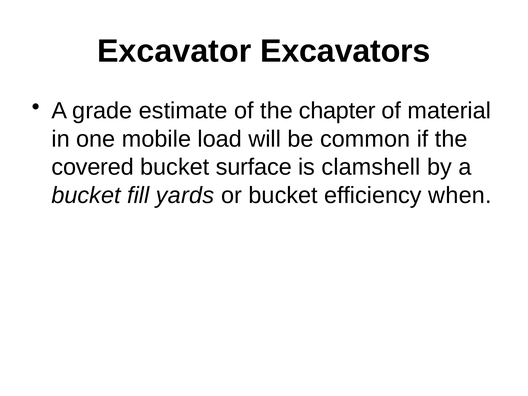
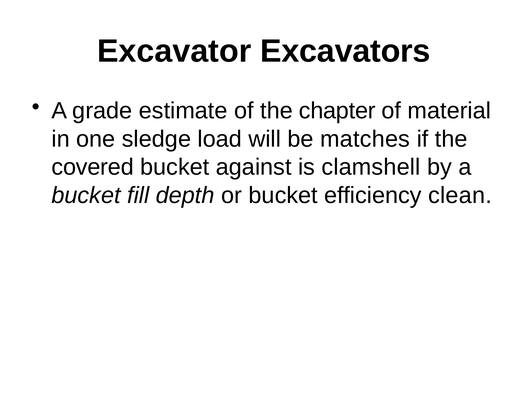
mobile: mobile -> sledge
common: common -> matches
surface: surface -> against
yards: yards -> depth
when: when -> clean
